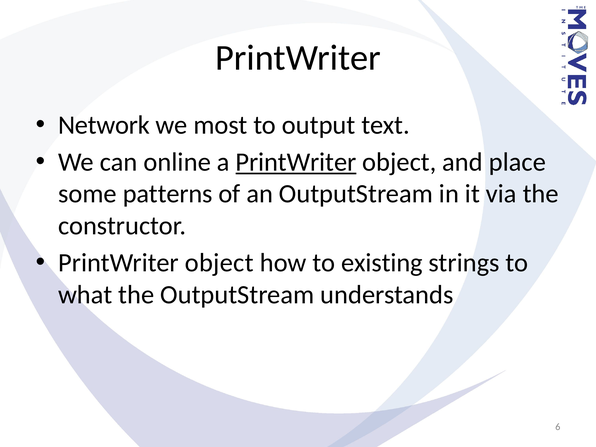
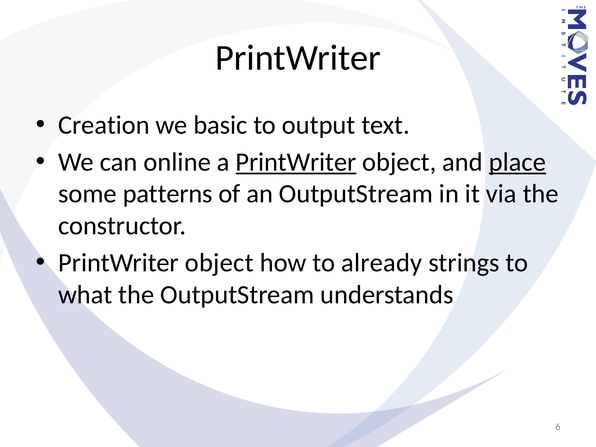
Network: Network -> Creation
most: most -> basic
place underline: none -> present
existing: existing -> already
